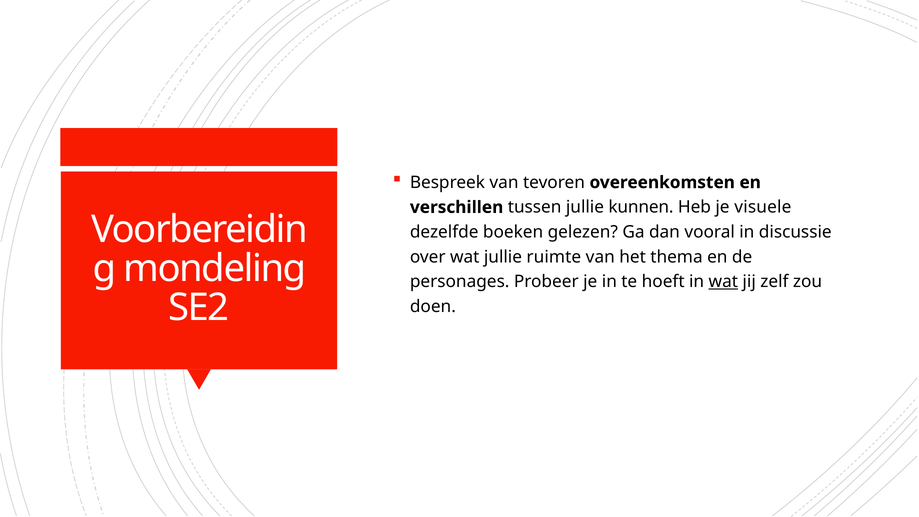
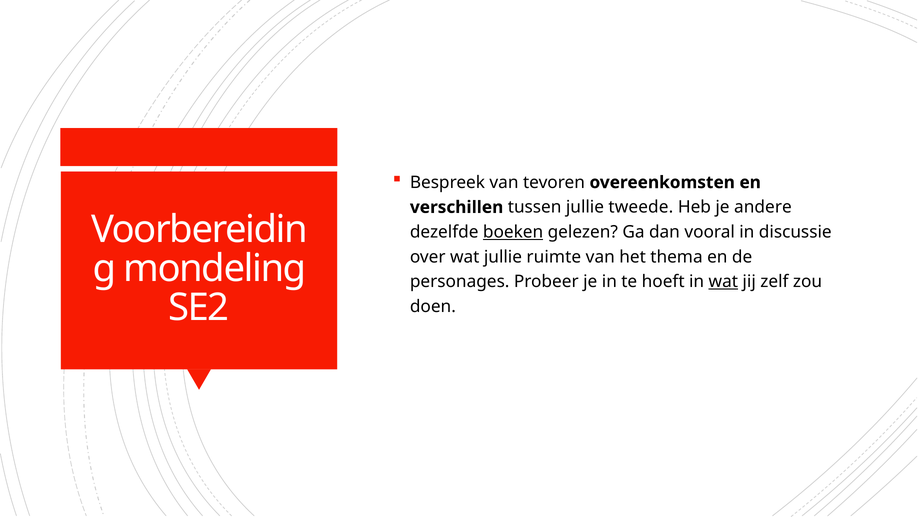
kunnen: kunnen -> tweede
visuele: visuele -> andere
boeken underline: none -> present
